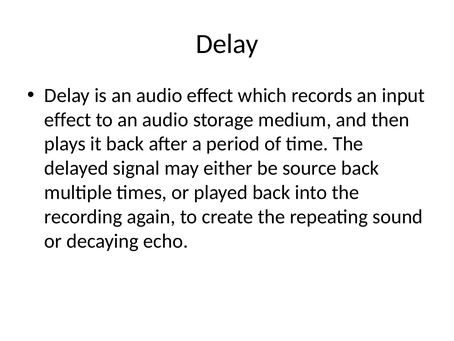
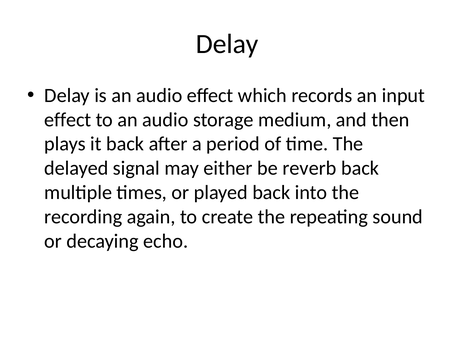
source: source -> reverb
